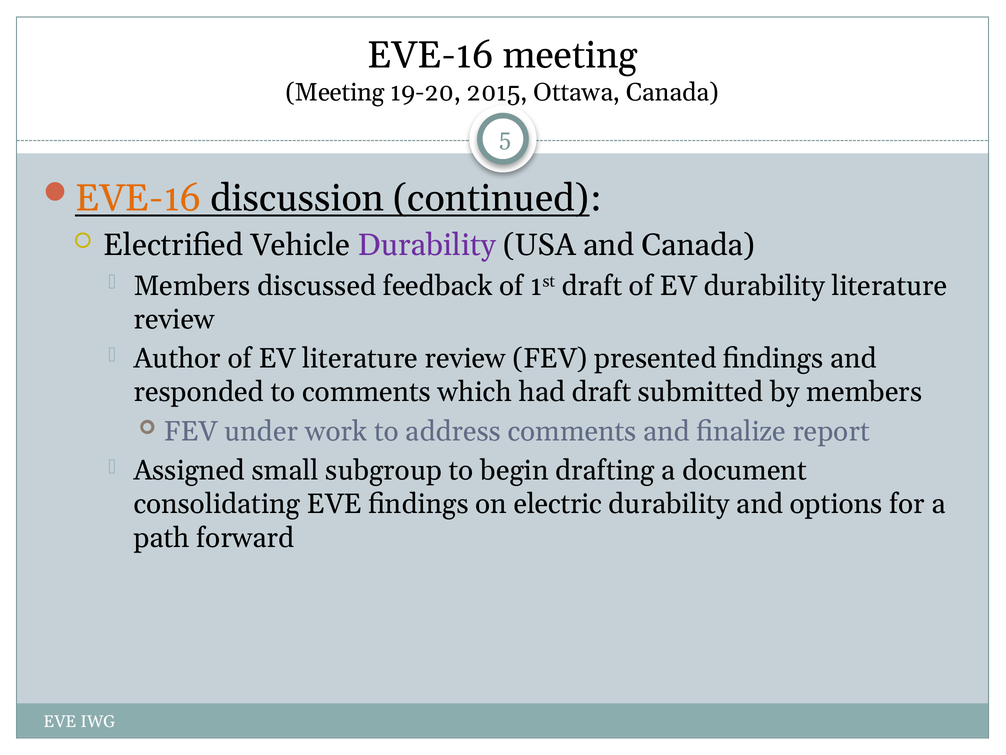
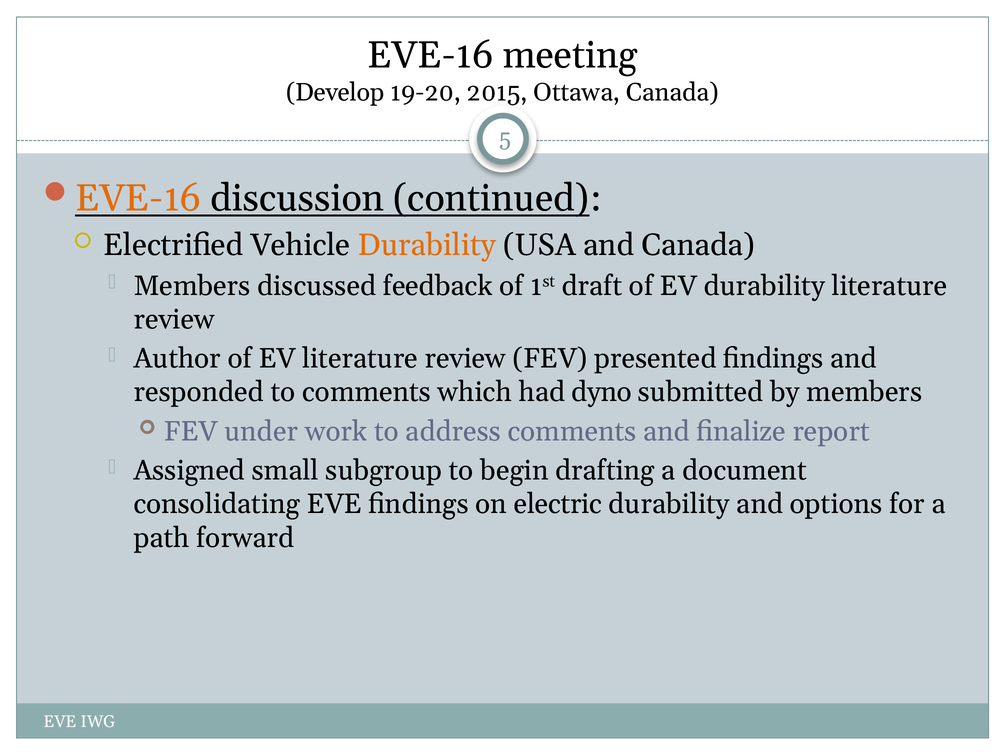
Meeting at (335, 92): Meeting -> Develop
Durability at (427, 245) colour: purple -> orange
had draft: draft -> dyno
